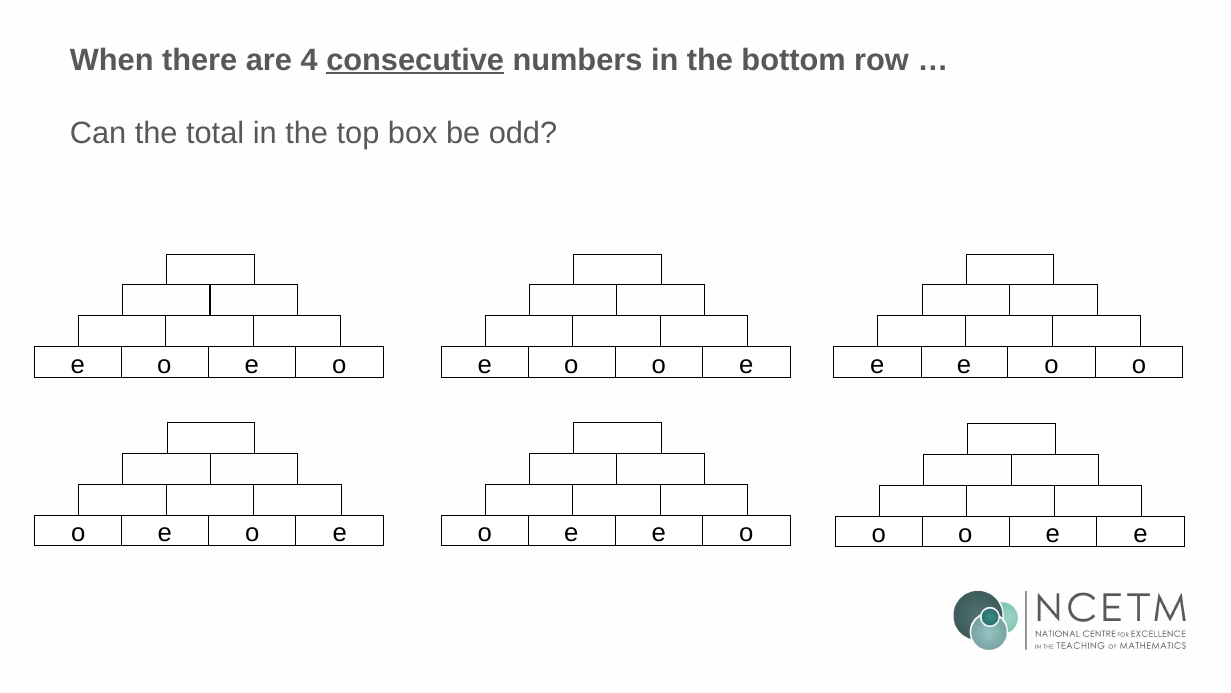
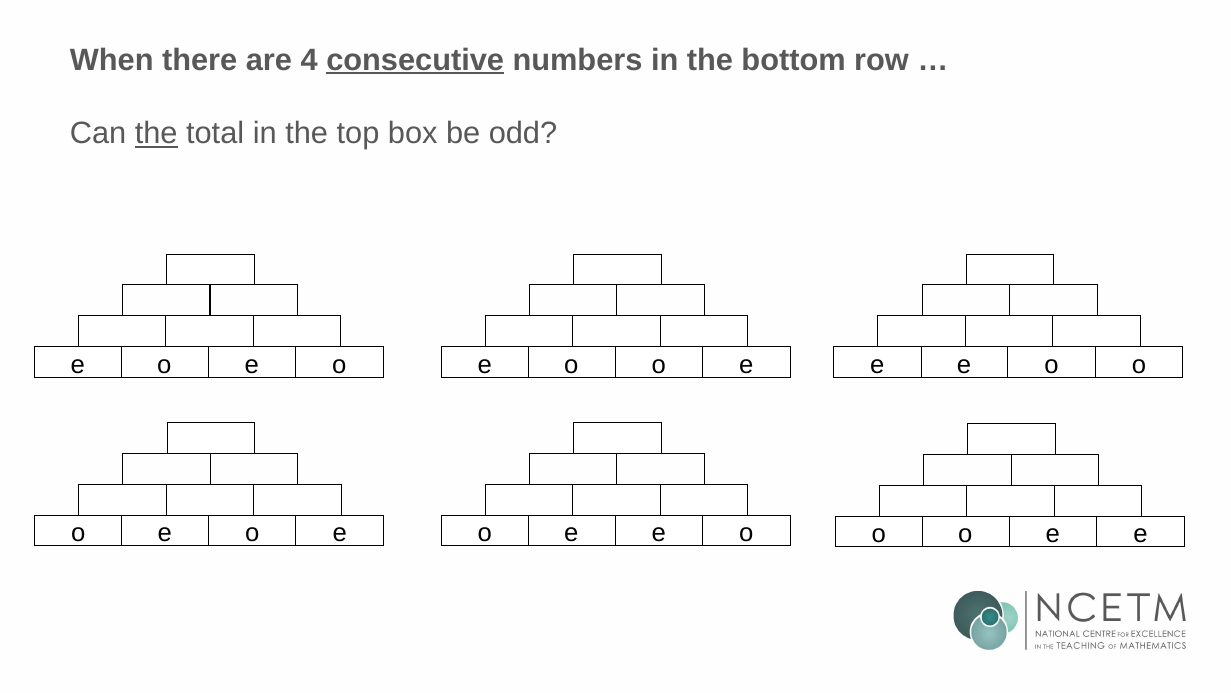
the at (156, 134) underline: none -> present
